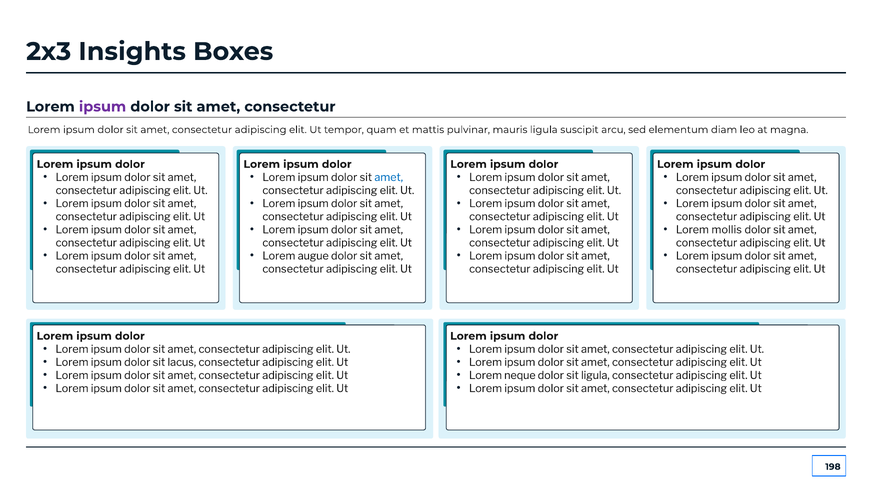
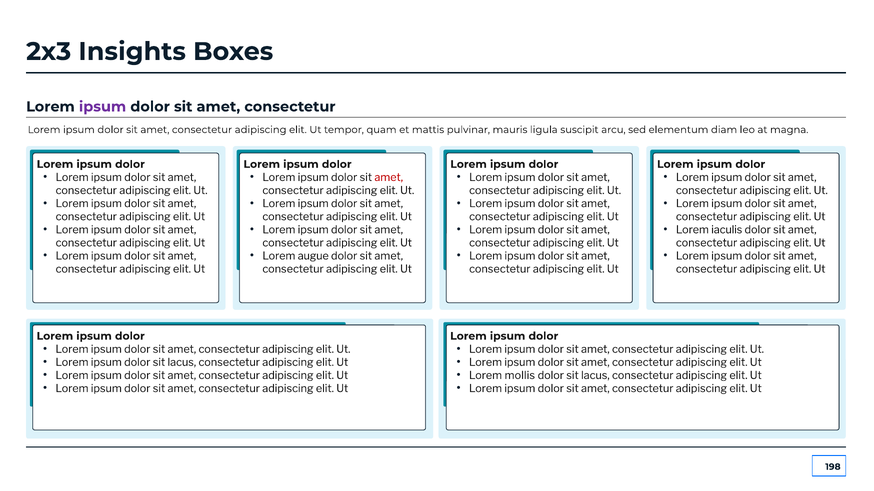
amet at (389, 178) colour: blue -> red
mollis: mollis -> iaculis
neque: neque -> mollis
ligula at (595, 376): ligula -> lacus
